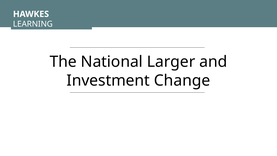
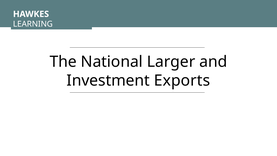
Change: Change -> Exports
